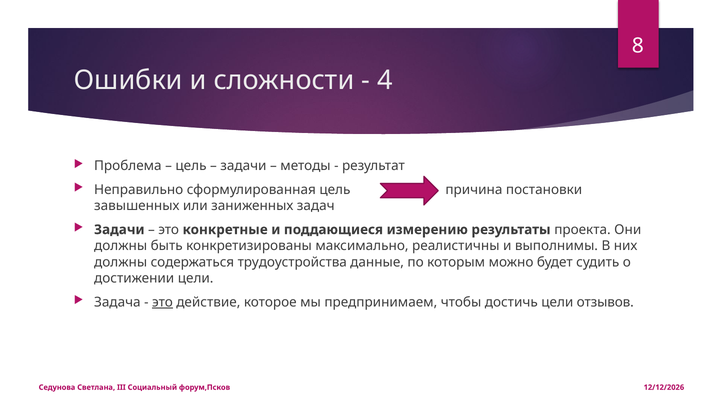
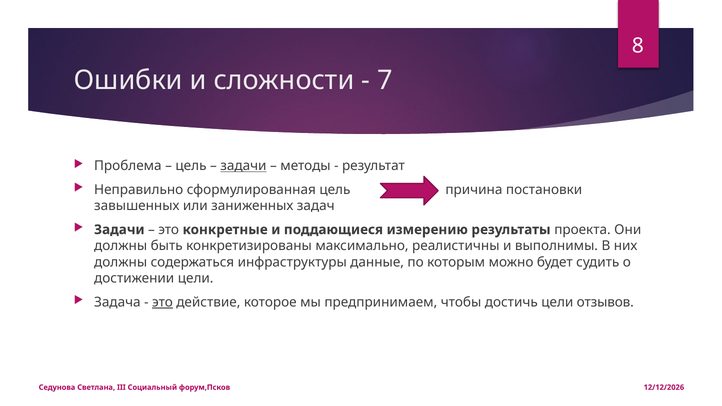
4: 4 -> 7
задачи at (243, 166) underline: none -> present
трудоустройства: трудоустройства -> инфраструктуры
